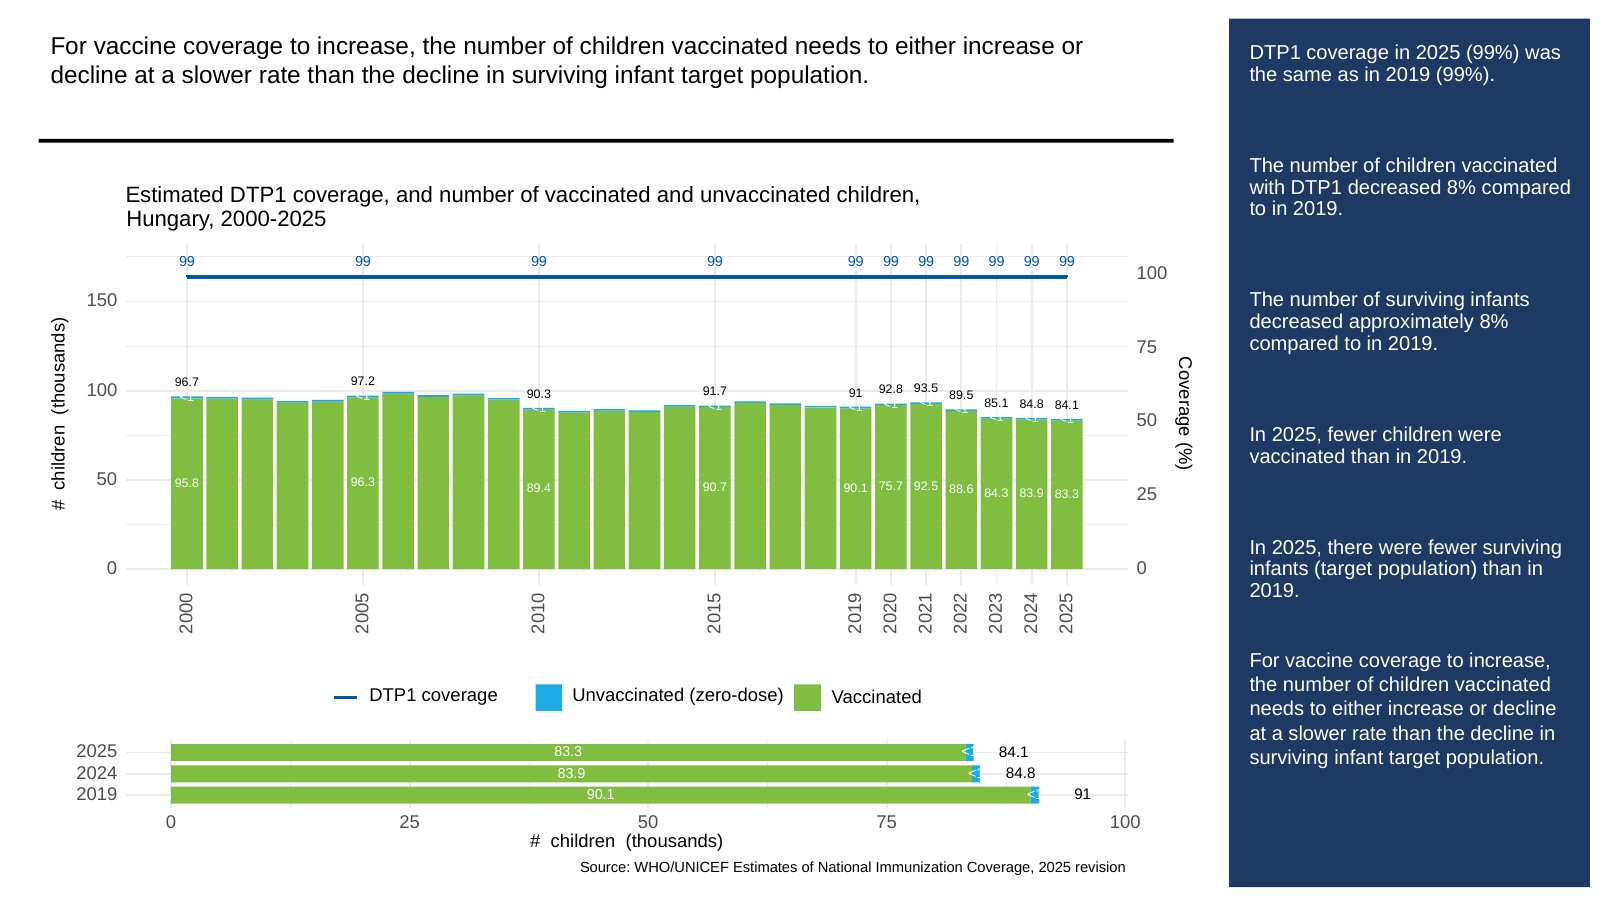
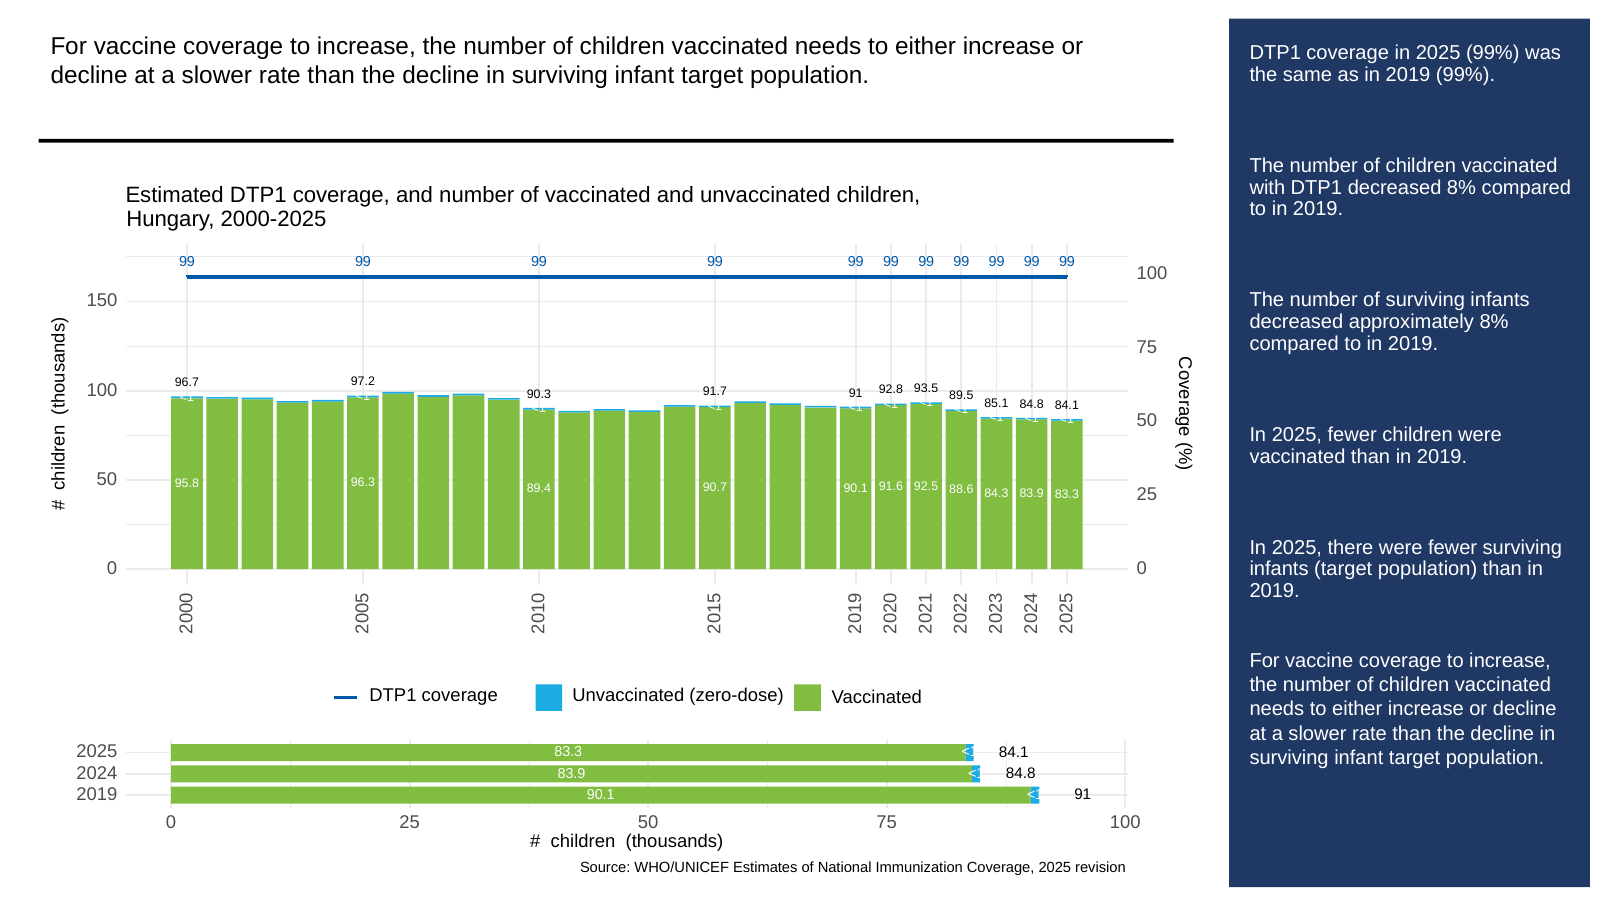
75.7: 75.7 -> 91.6
